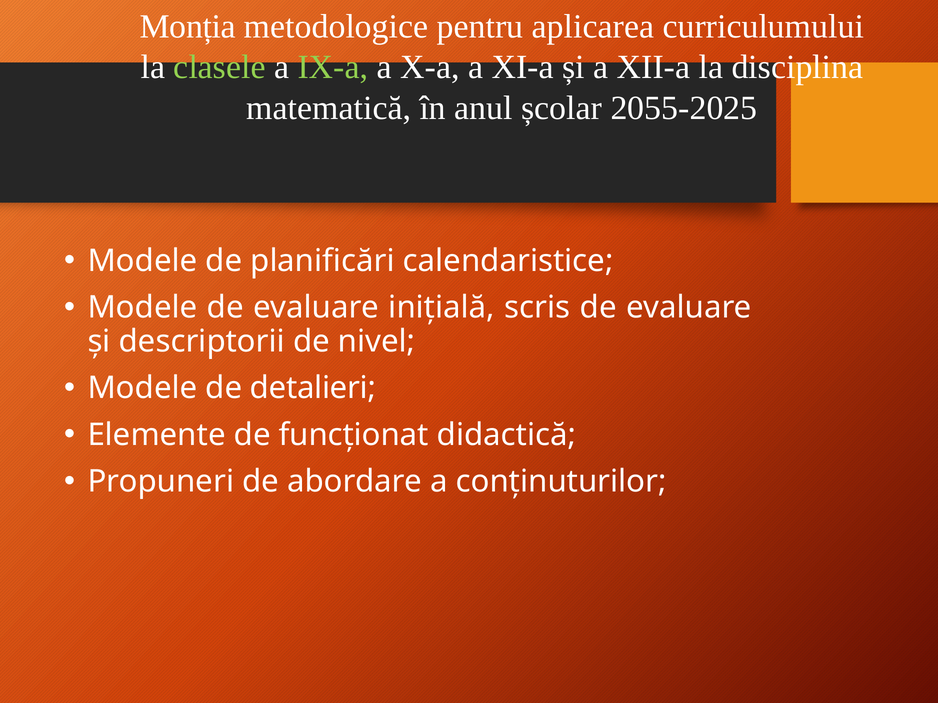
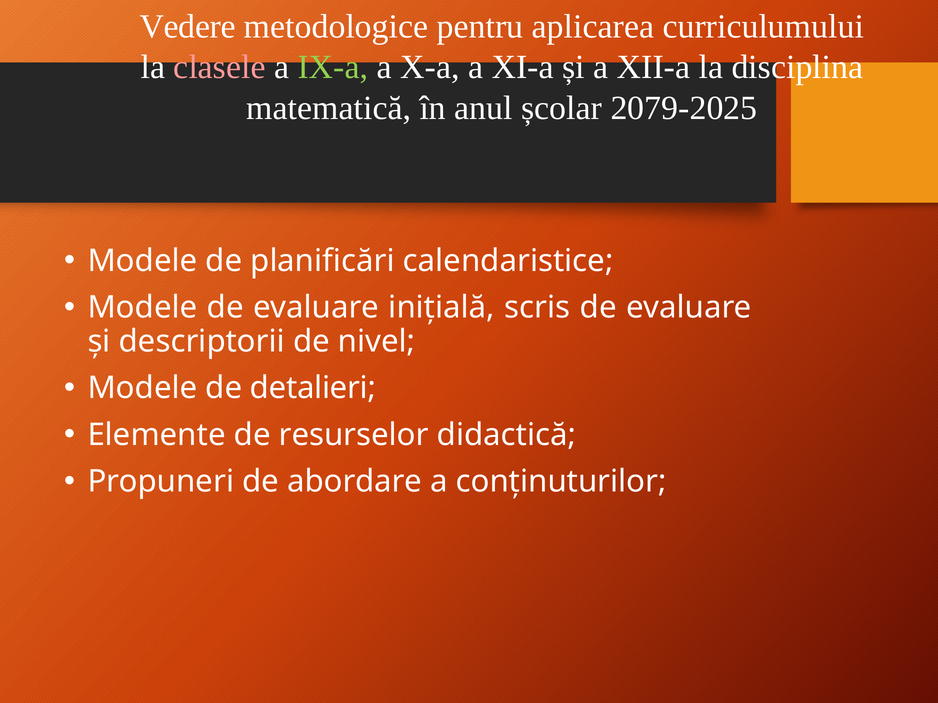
Monția: Monția -> Vedere
clasele colour: light green -> pink
2055-2025: 2055-2025 -> 2079-2025
funcționat: funcționat -> resurselor
